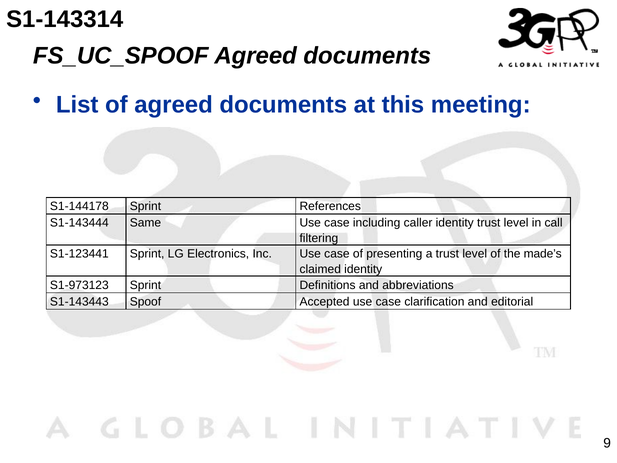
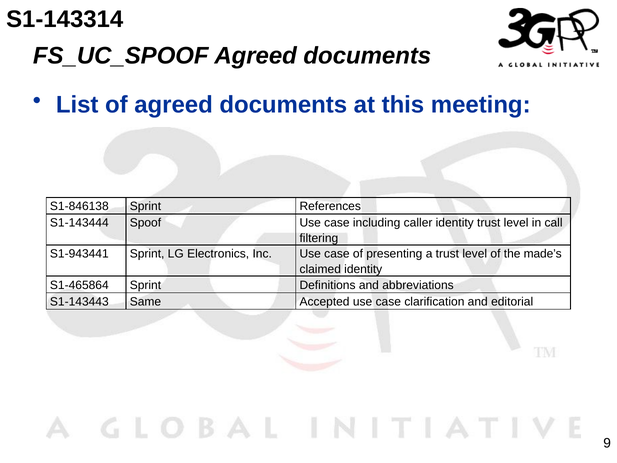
S1-144178: S1-144178 -> S1-846138
Same: Same -> Spoof
S1-123441: S1-123441 -> S1-943441
S1-973123: S1-973123 -> S1-465864
Spoof: Spoof -> Same
